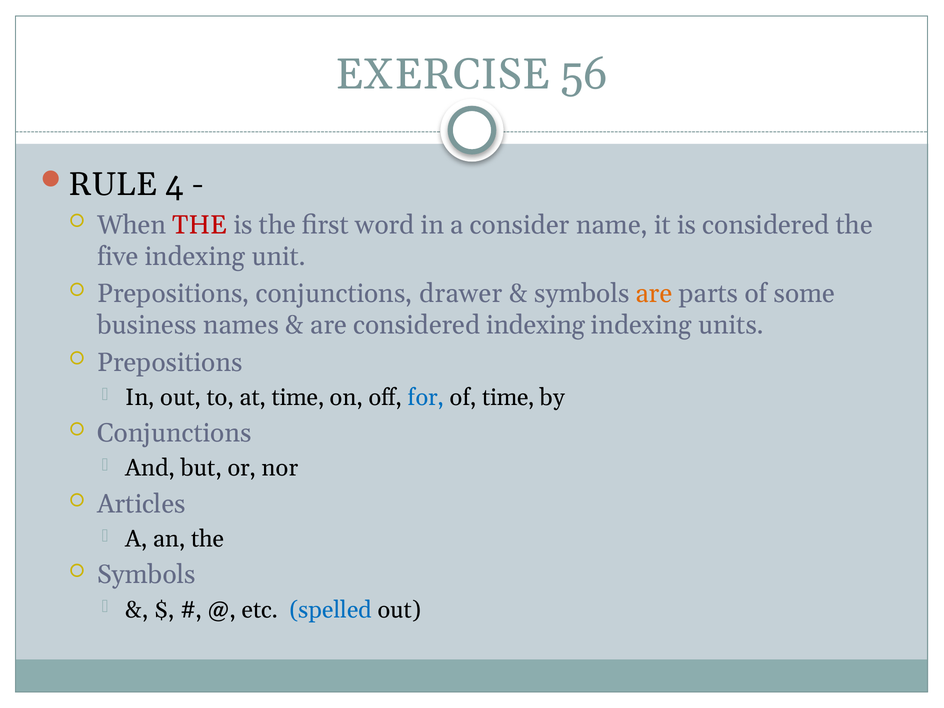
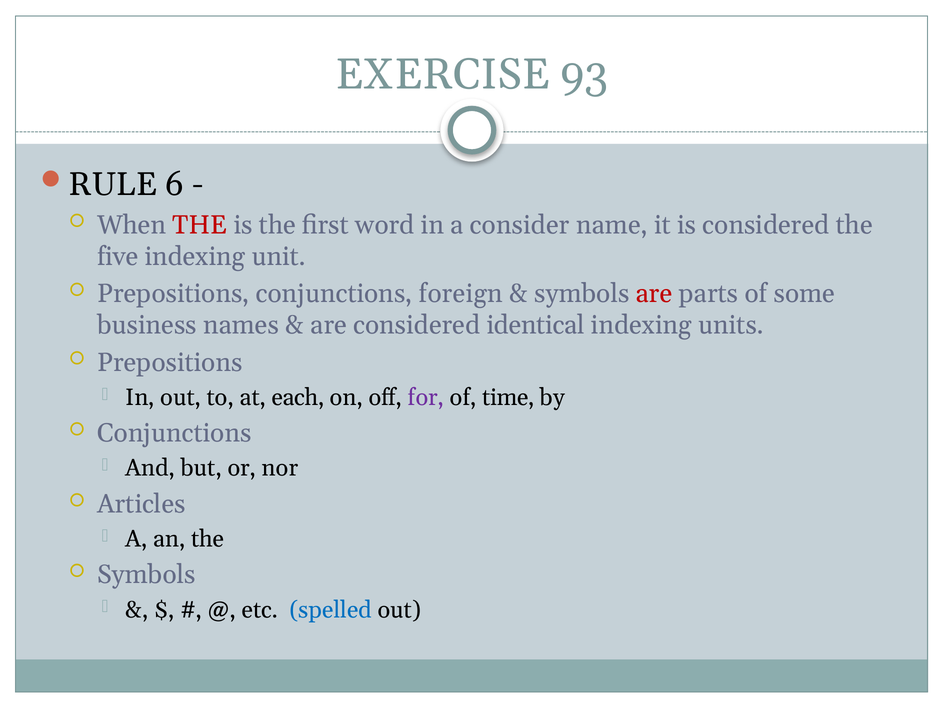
56: 56 -> 93
4: 4 -> 6
drawer: drawer -> foreign
are at (654, 294) colour: orange -> red
considered indexing: indexing -> identical
at time: time -> each
for colour: blue -> purple
